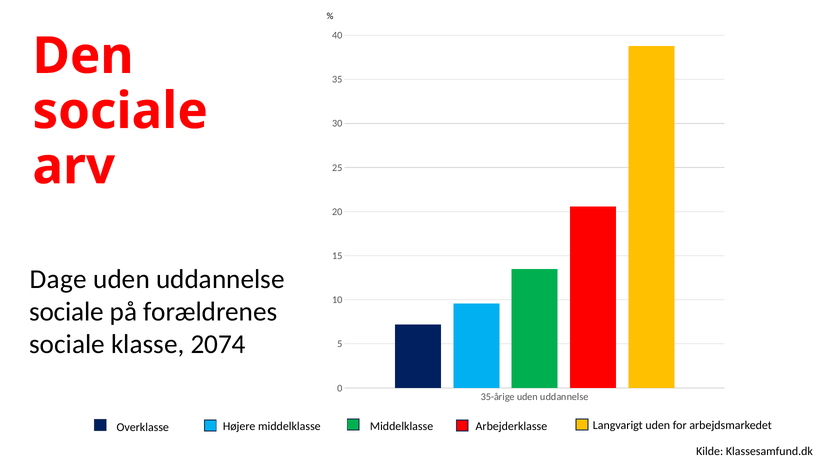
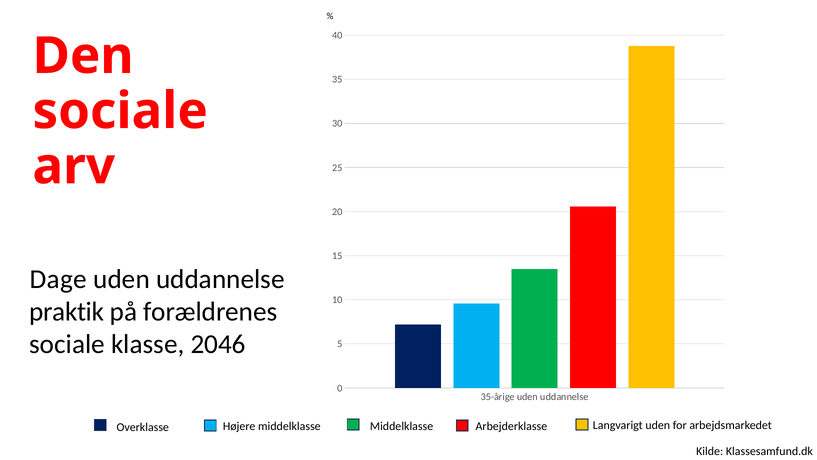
sociale at (67, 311): sociale -> praktik
2074: 2074 -> 2046
